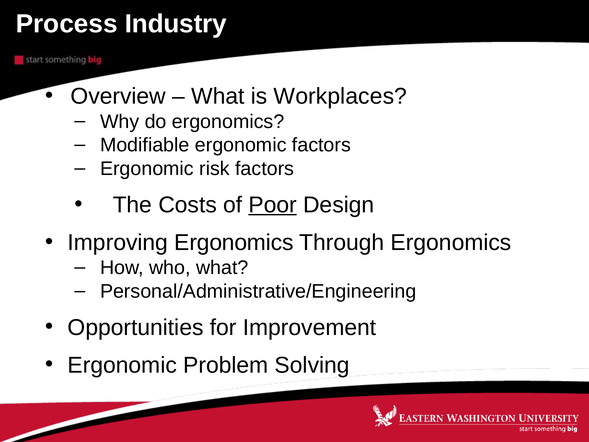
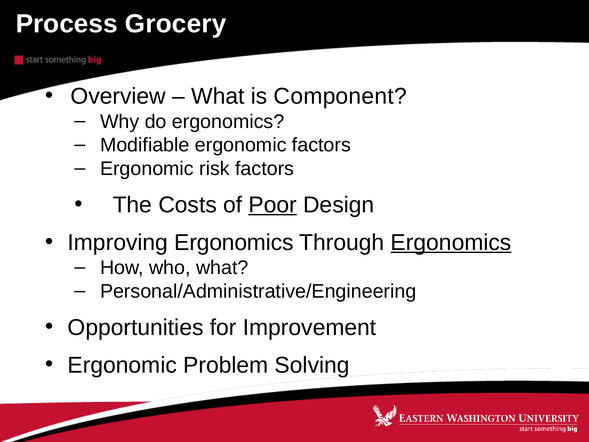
Industry: Industry -> Grocery
Workplaces: Workplaces -> Component
Ergonomics at (451, 242) underline: none -> present
